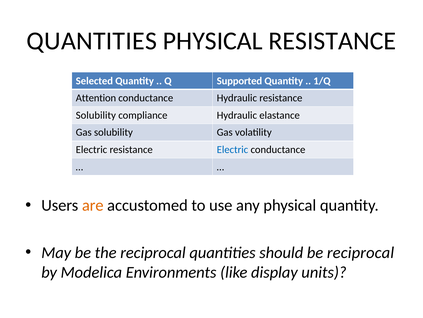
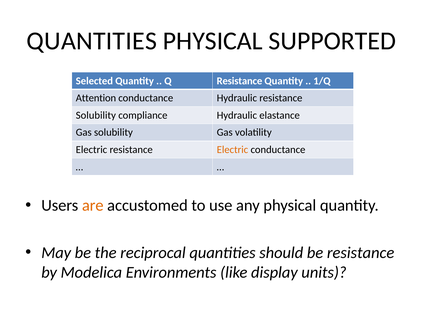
PHYSICAL RESISTANCE: RESISTANCE -> SUPPORTED
Q Supported: Supported -> Resistance
Electric at (233, 149) colour: blue -> orange
be reciprocal: reciprocal -> resistance
